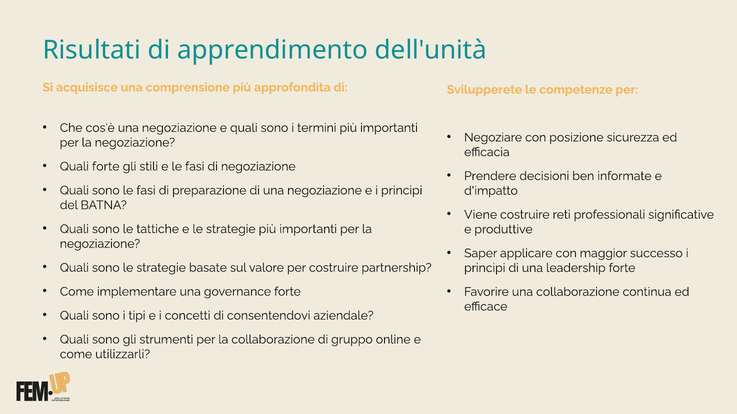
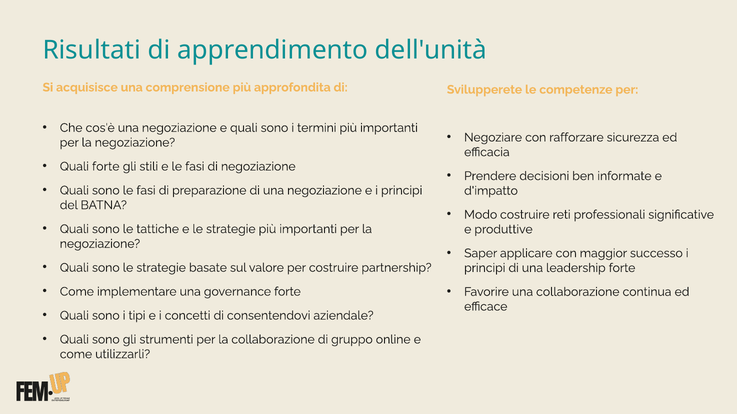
posizione: posizione -> rafforzare
Viene: Viene -> Modo
